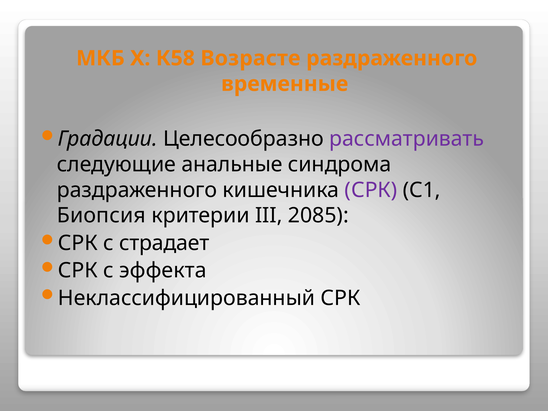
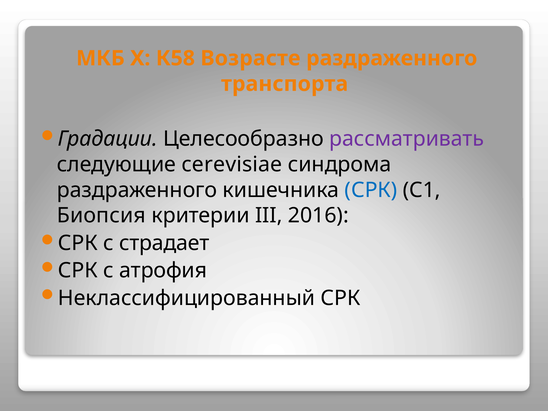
временные: временные -> транспорта
анальные: анальные -> cerevisiae
СРК at (371, 190) colour: purple -> blue
2085: 2085 -> 2016
эффекта: эффекта -> атрофия
